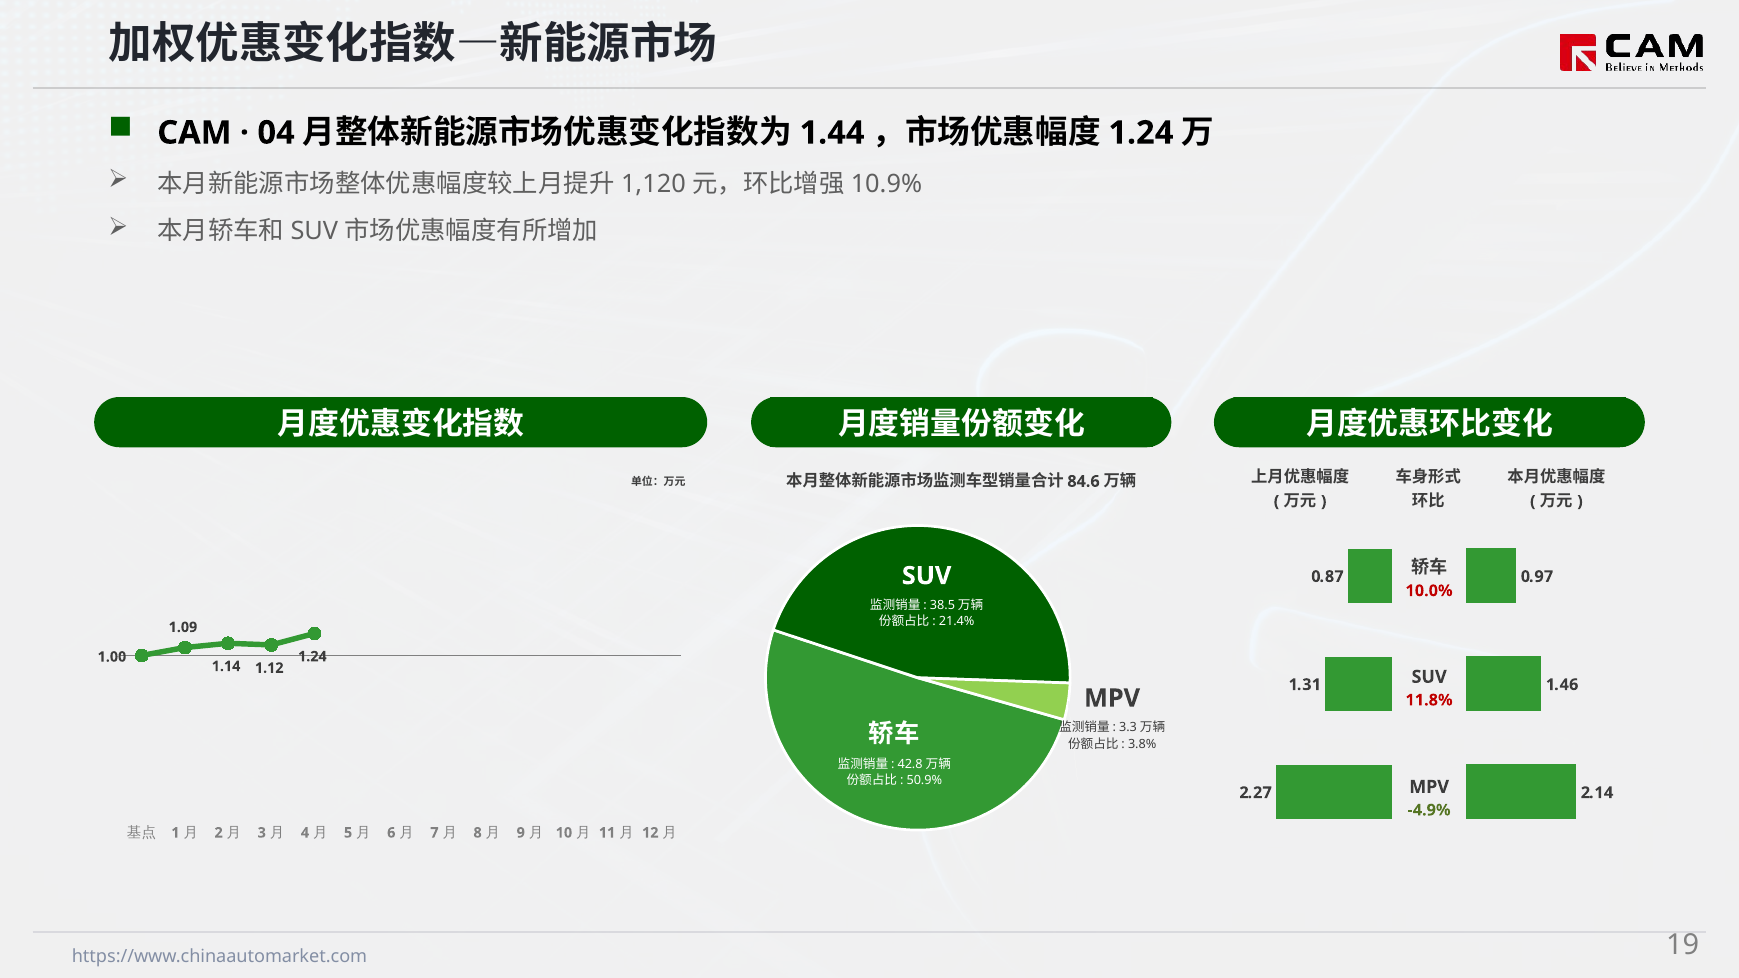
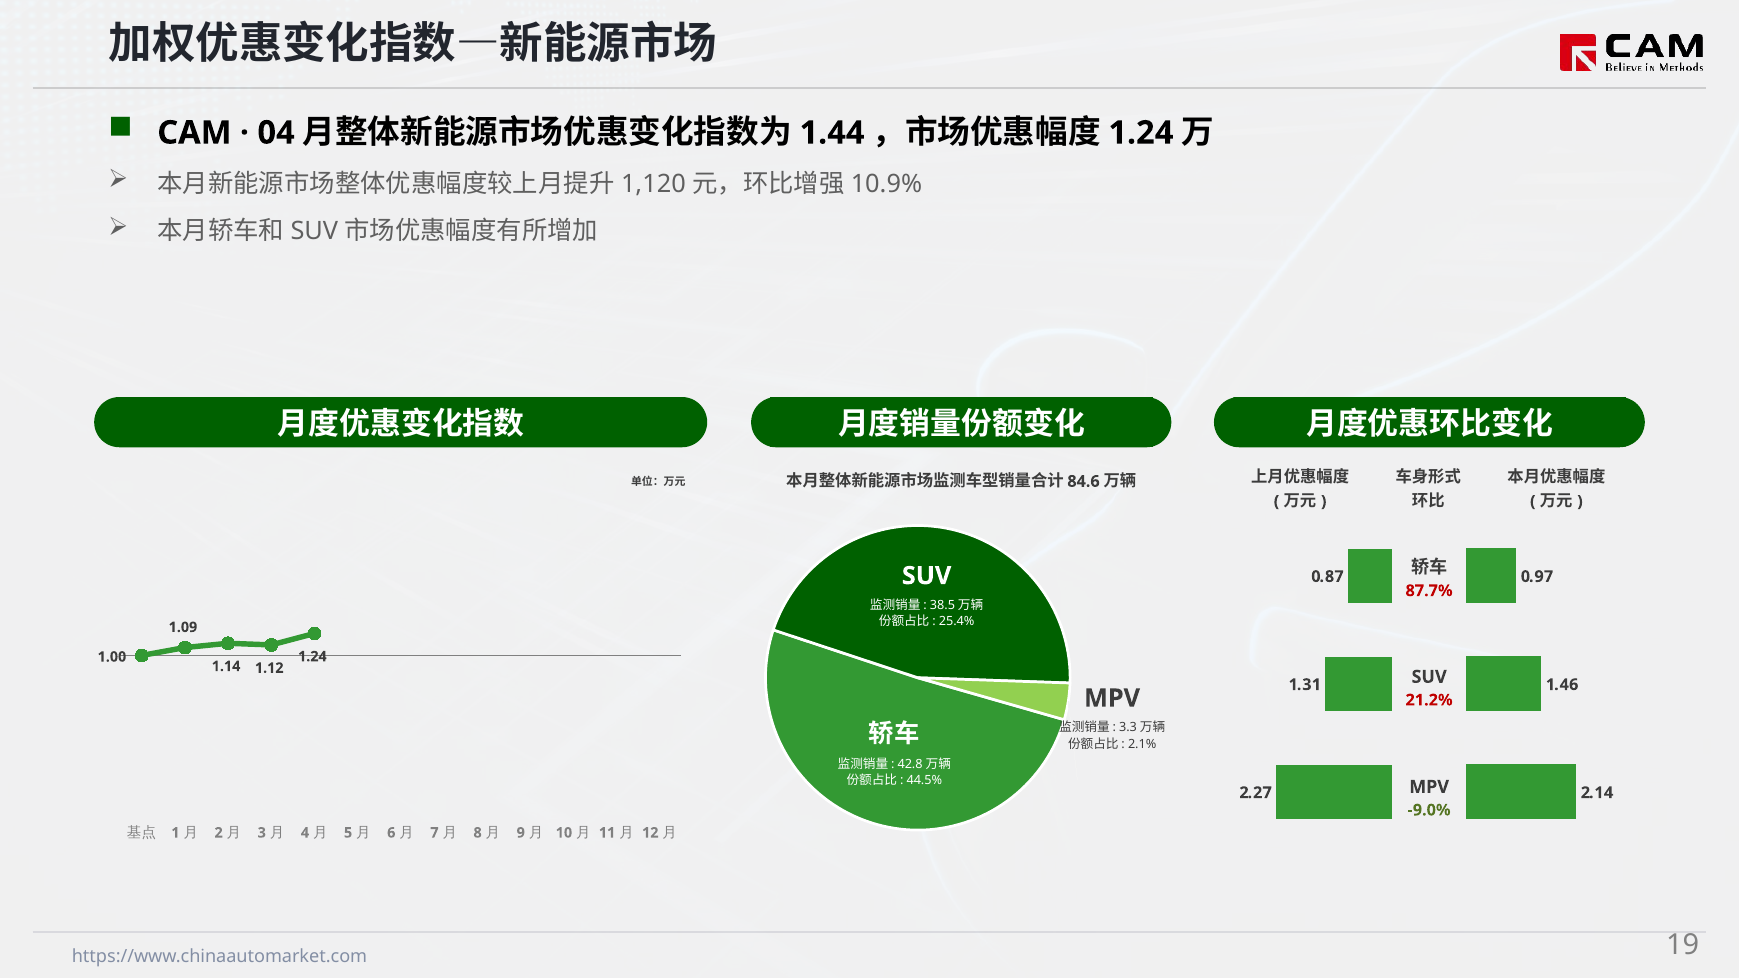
10.0%: 10.0% -> 87.7%
21.4%: 21.4% -> 25.4%
11.8%: 11.8% -> 21.2%
3.8%: 3.8% -> 2.1%
50.9%: 50.9% -> 44.5%
-4.9%: -4.9% -> -9.0%
